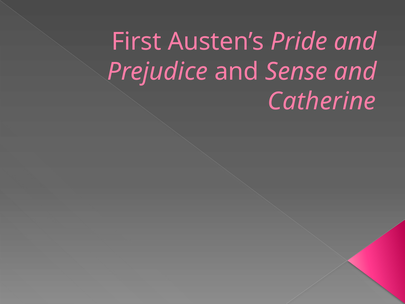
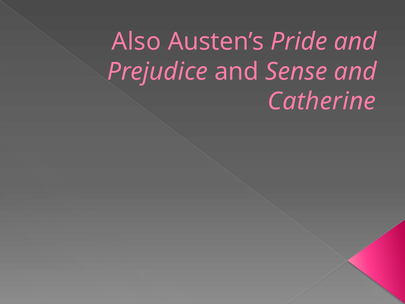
First: First -> Also
